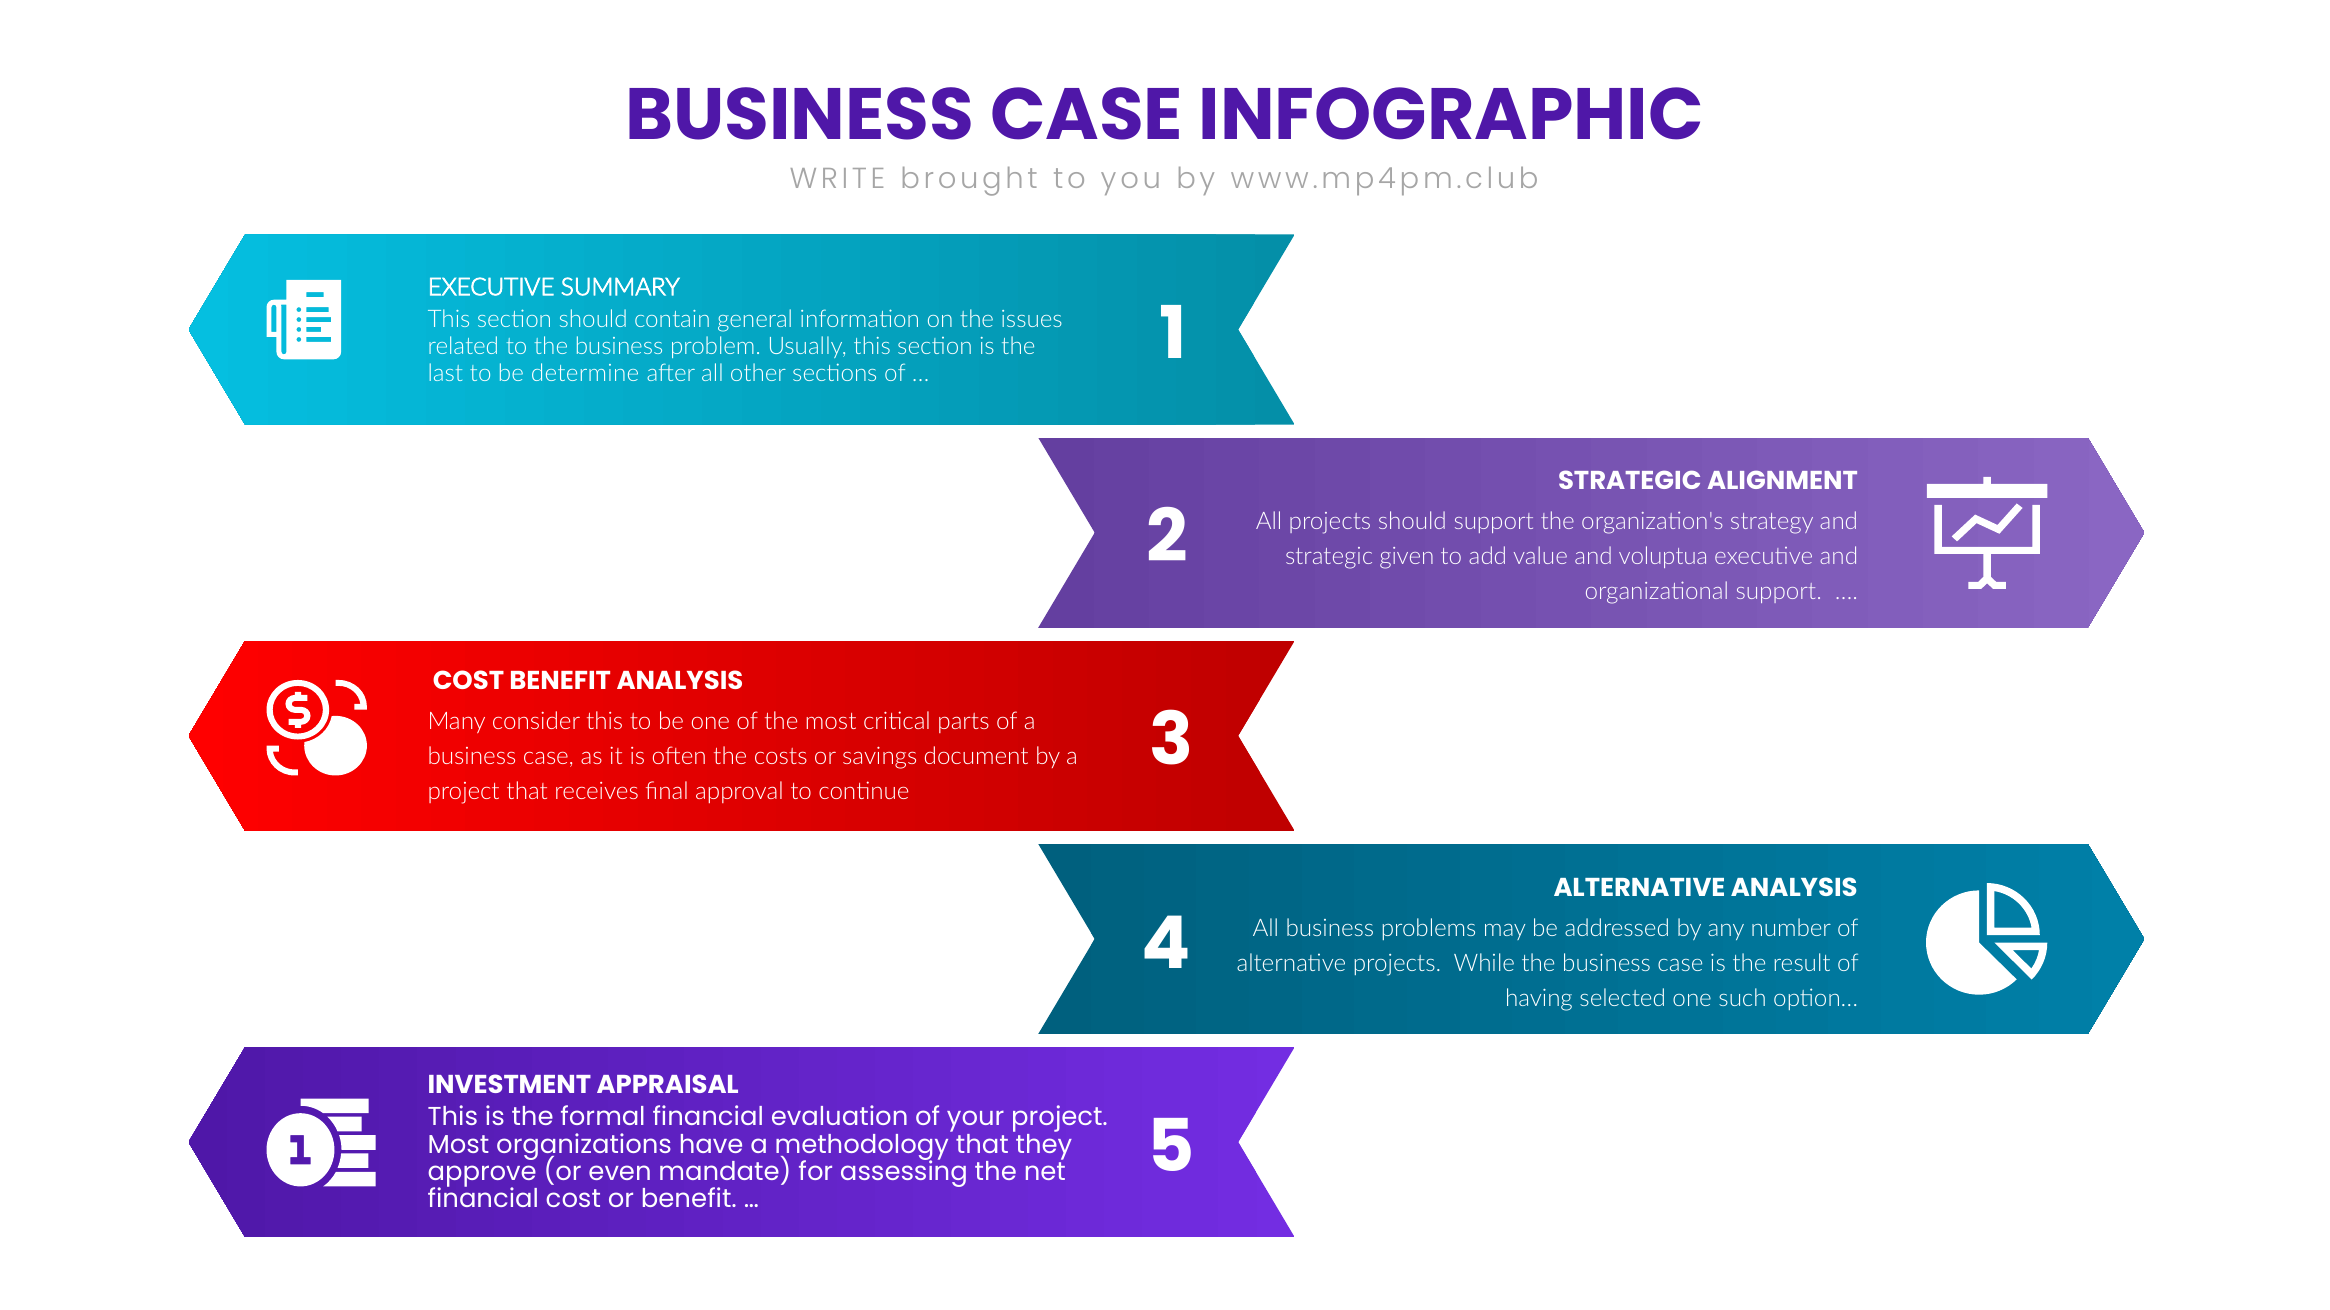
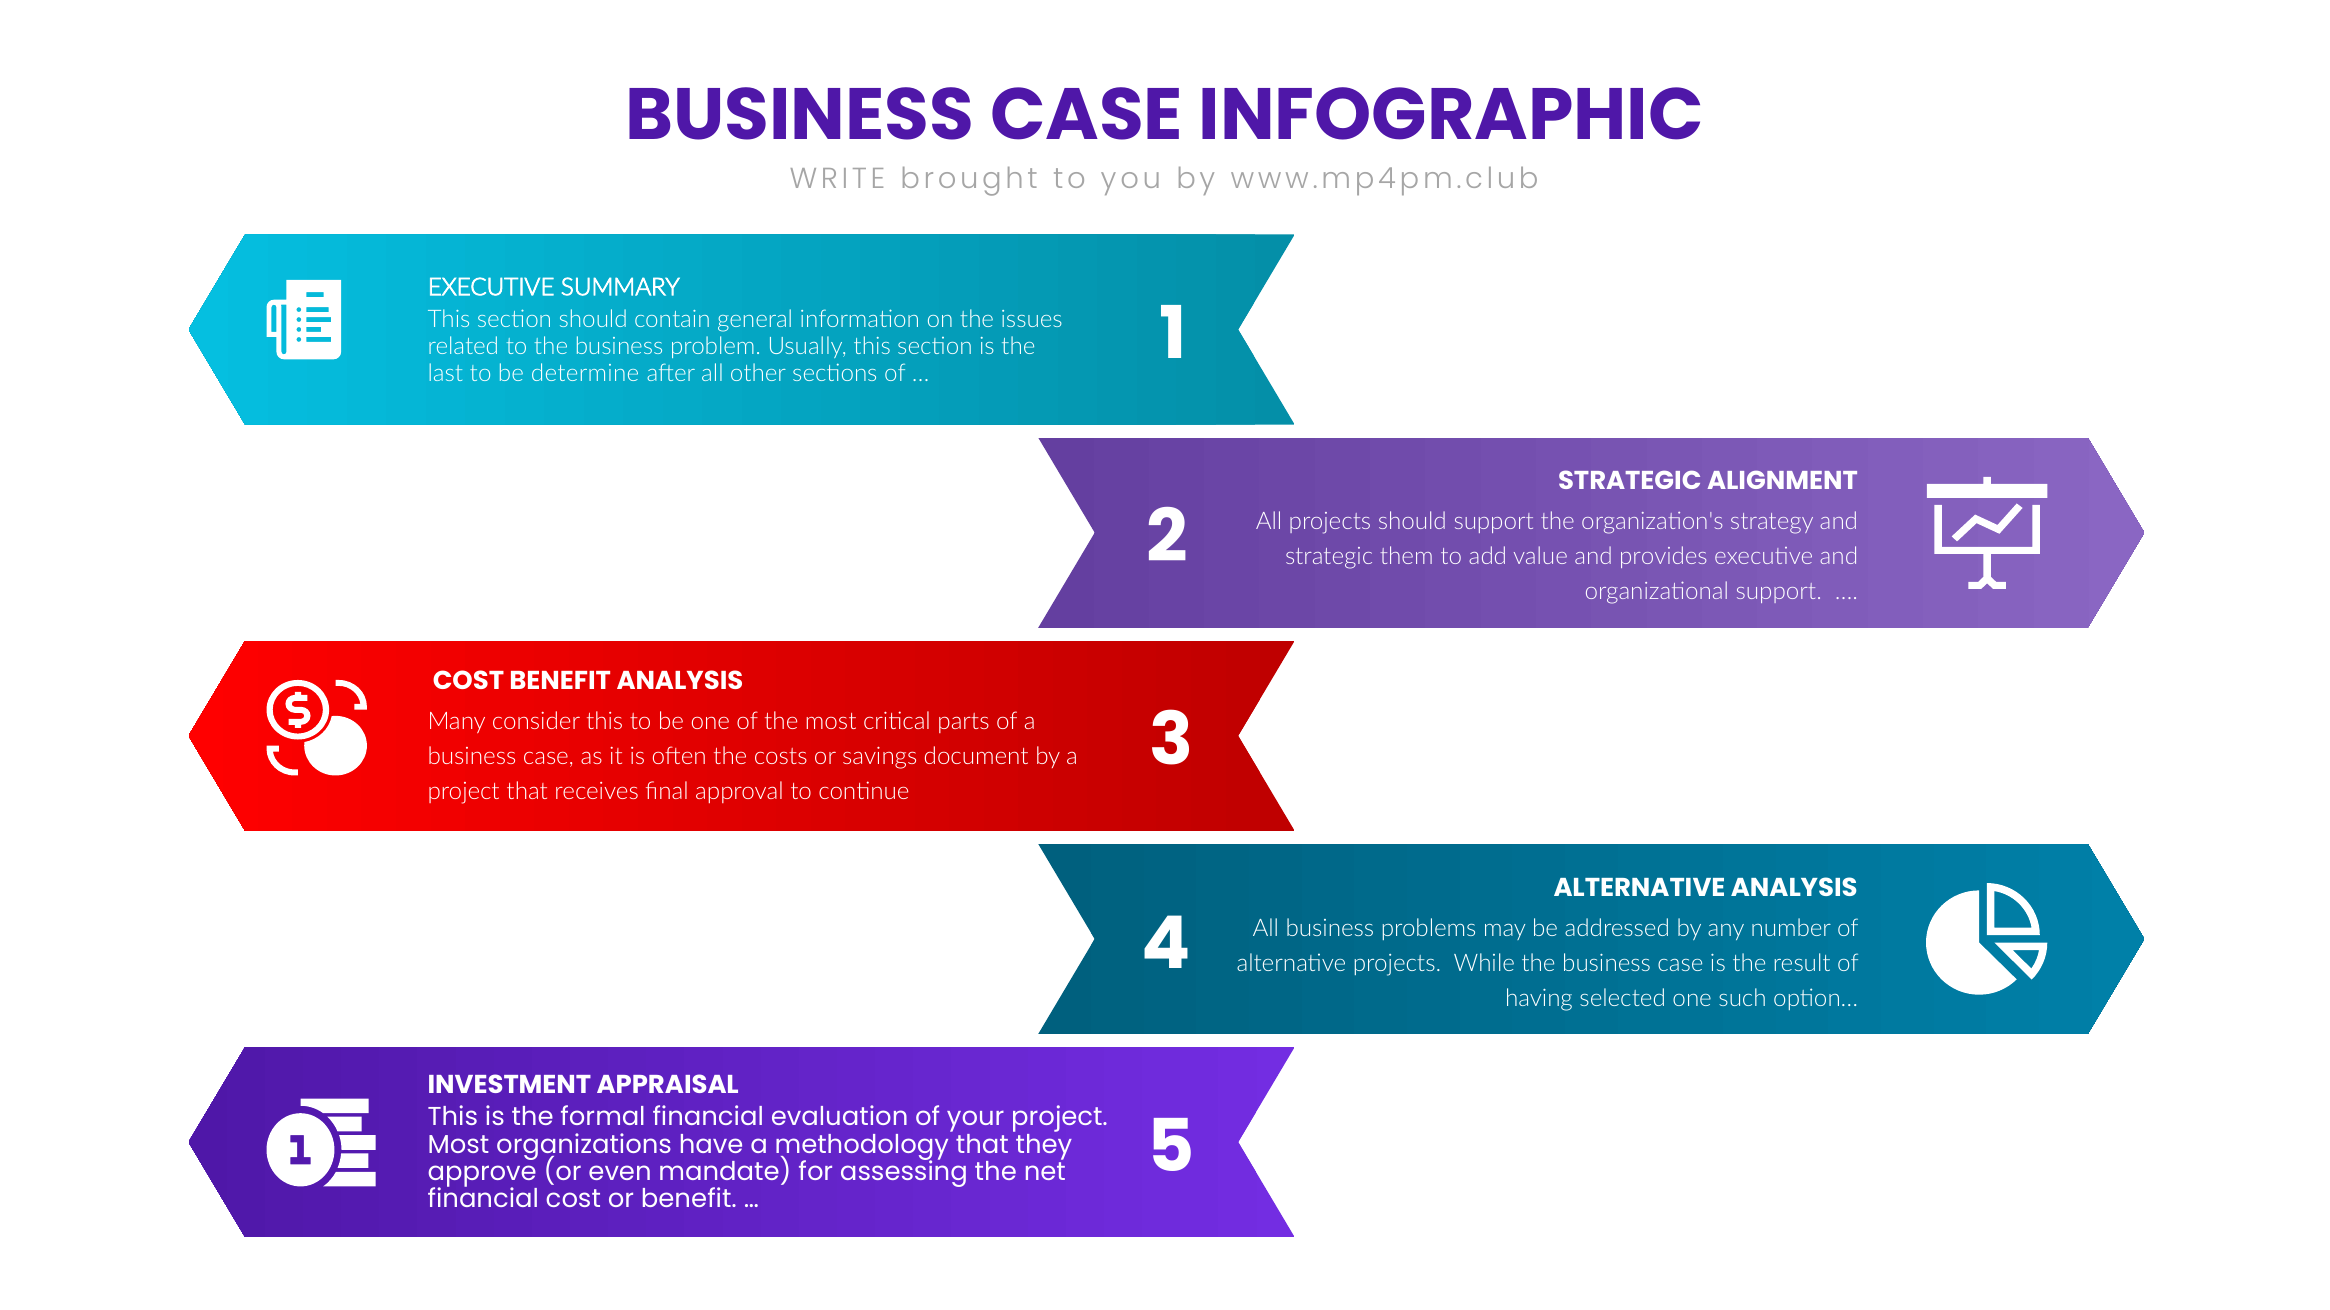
given: given -> them
voluptua: voluptua -> provides
